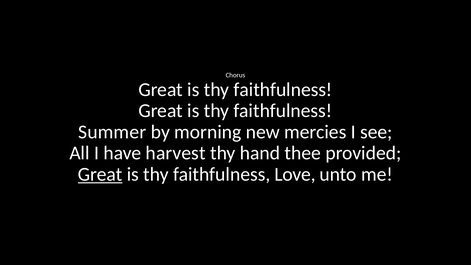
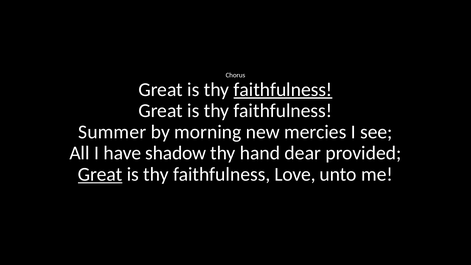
faithfulness at (283, 90) underline: none -> present
harvest: harvest -> shadow
thee: thee -> dear
